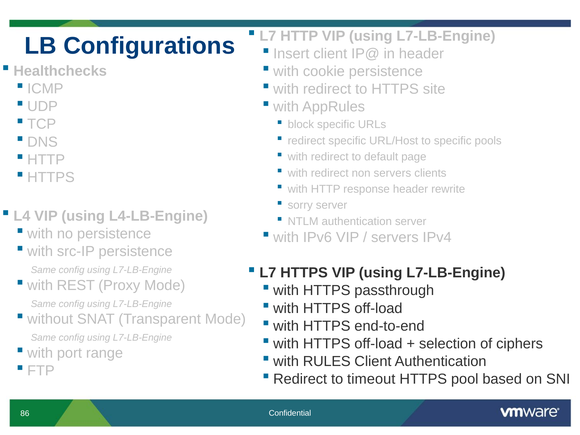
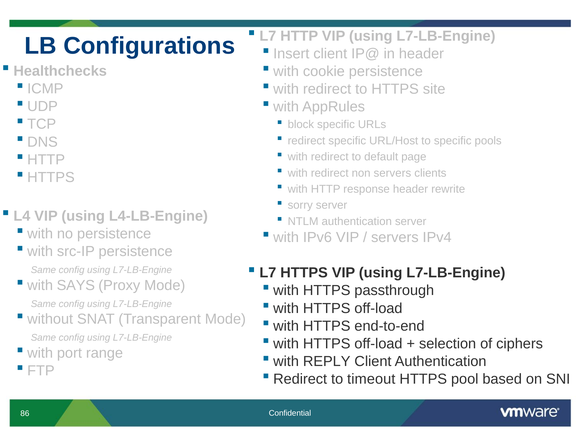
REST: REST -> SAYS
RULES: RULES -> REPLY
